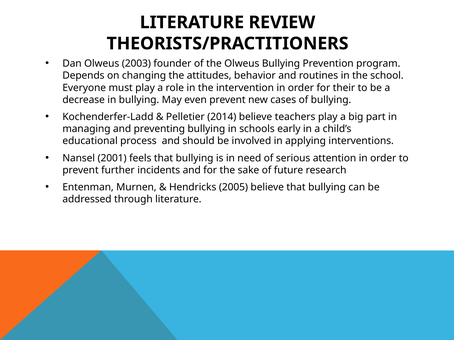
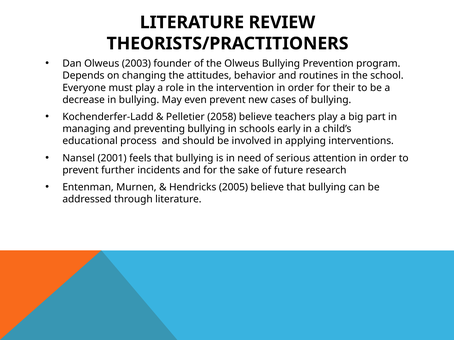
2014: 2014 -> 2058
